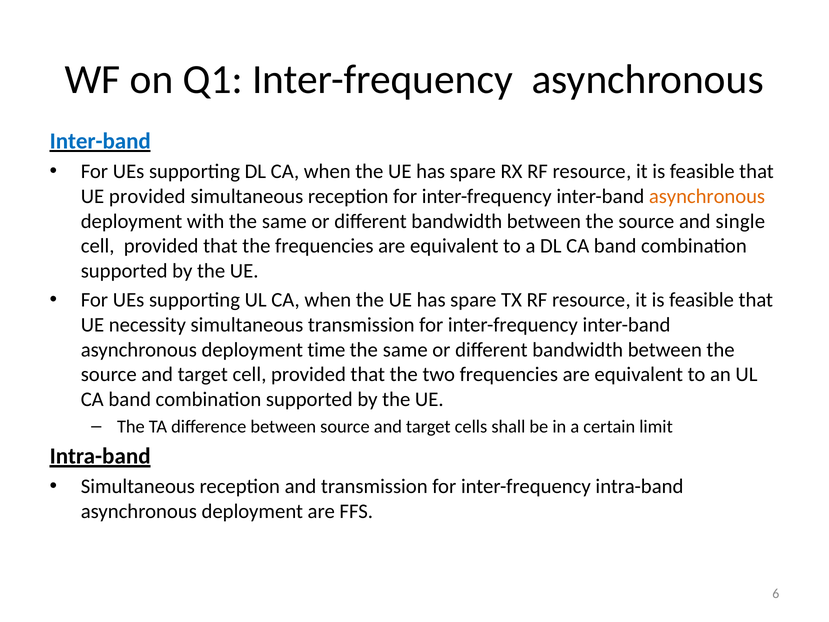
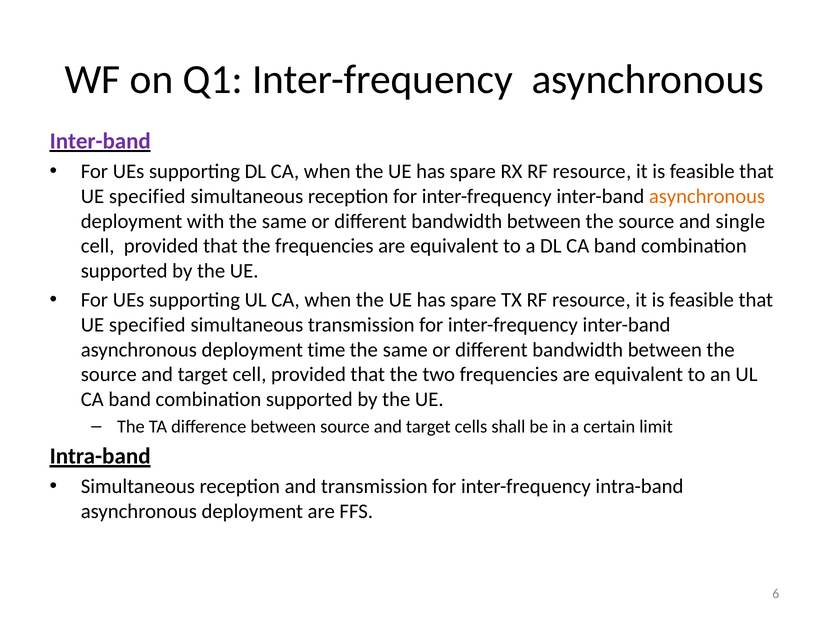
Inter-band at (100, 141) colour: blue -> purple
provided at (147, 196): provided -> specified
necessity at (147, 325): necessity -> specified
